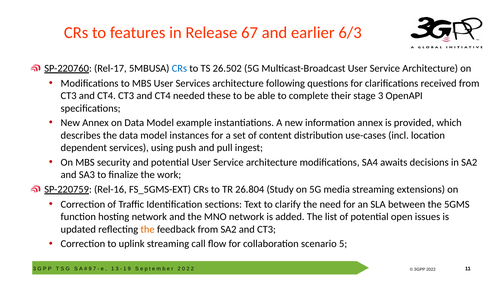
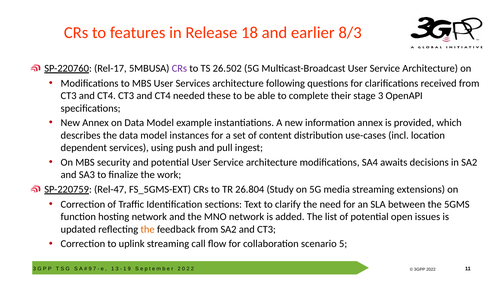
67: 67 -> 18
6/3: 6/3 -> 8/3
CRs at (179, 68) colour: blue -> purple
Rel-16: Rel-16 -> Rel-47
